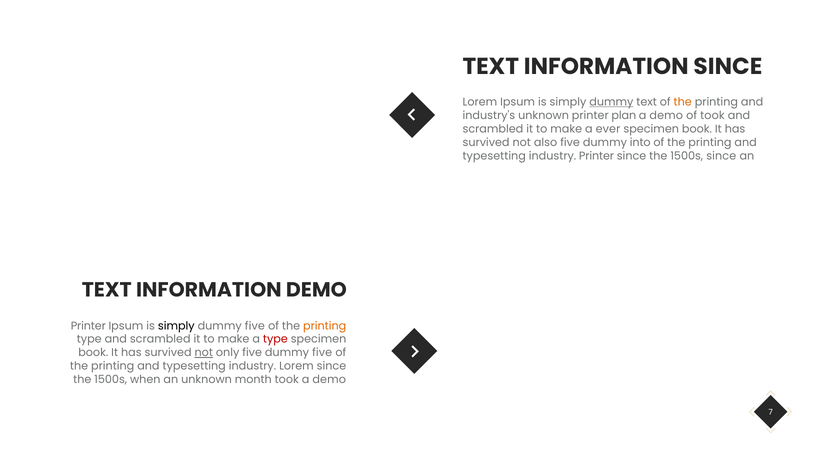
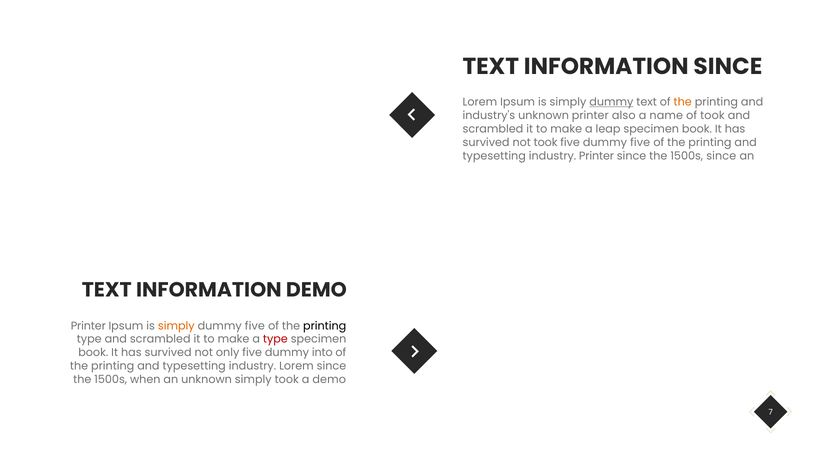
plan: plan -> also
demo at (666, 115): demo -> name
ever: ever -> leap
not also: also -> took
five dummy into: into -> five
simply at (176, 326) colour: black -> orange
printing at (325, 326) colour: orange -> black
not at (204, 352) underline: present -> none
five dummy five: five -> into
unknown month: month -> simply
